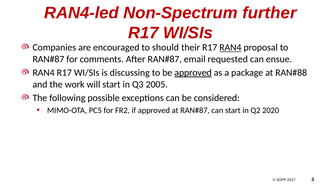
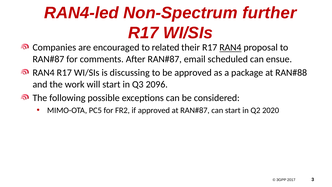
should: should -> related
requested: requested -> scheduled
approved at (193, 73) underline: present -> none
2005: 2005 -> 2096
